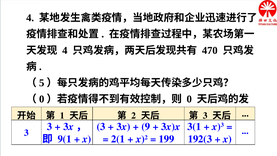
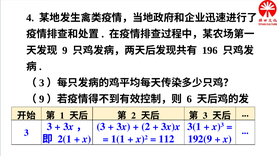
4 at (65, 50): 4 -> 9
470: 470 -> 196
5 at (42, 83): 5 -> 3
0 at (42, 99): 0 -> 9
0 at (189, 99): 0 -> 6
9 at (146, 127): 9 -> 2
9(1: 9(1 -> 2(1
2(1: 2(1 -> 1(1
199: 199 -> 112
192(3: 192(3 -> 192(9
